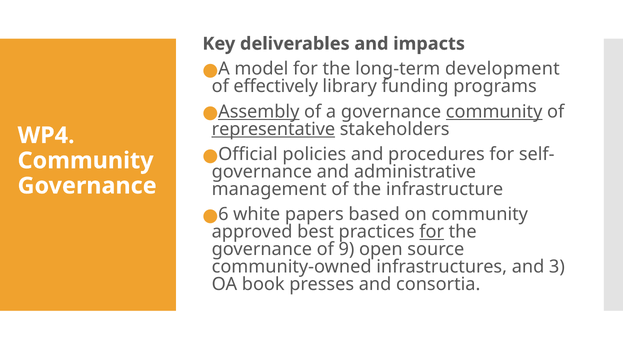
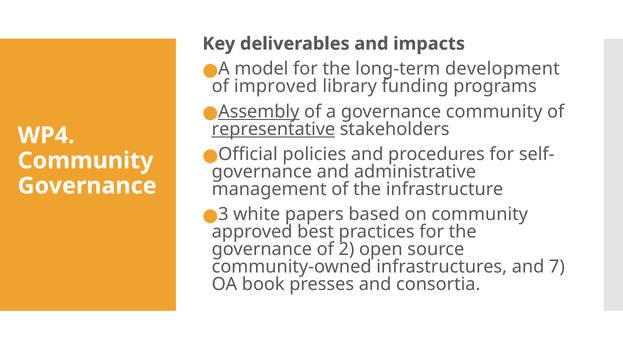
effectively: effectively -> improved
community at (494, 112) underline: present -> none
6: 6 -> 3
for at (432, 232) underline: present -> none
9: 9 -> 2
3: 3 -> 7
